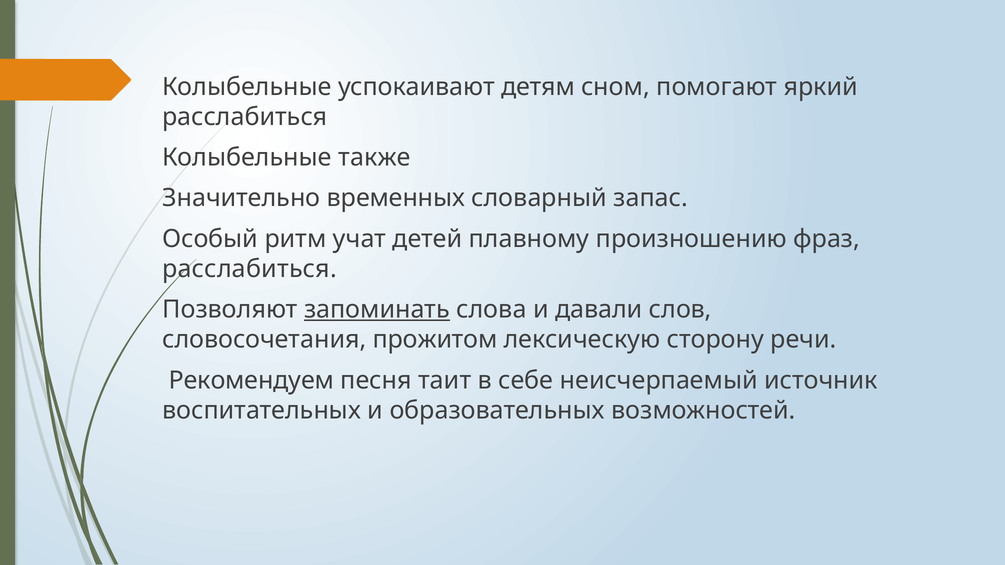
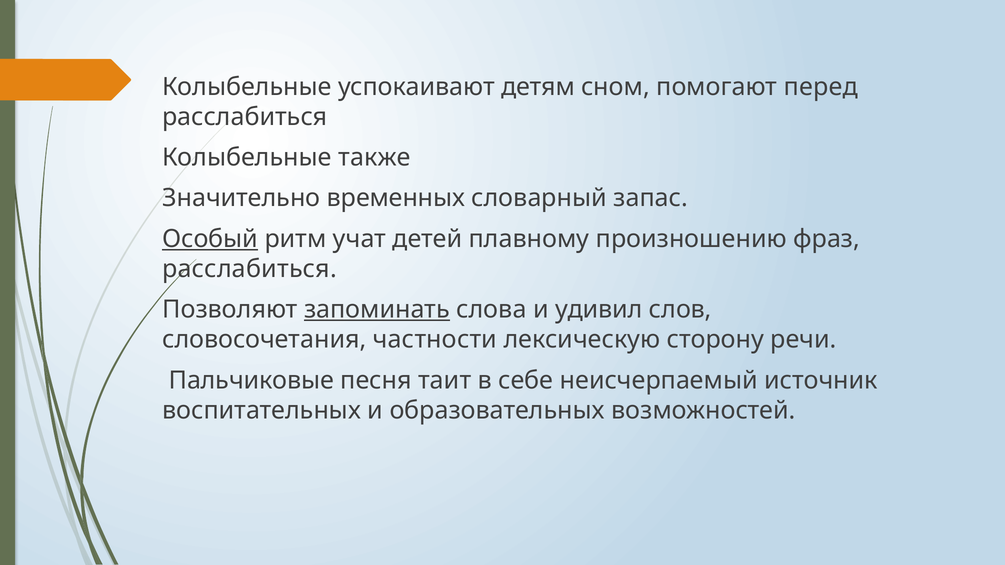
яркий: яркий -> перед
Особый underline: none -> present
давали: давали -> удивил
прожитом: прожитом -> частности
Рекомендуем: Рекомендуем -> Пальчиковые
